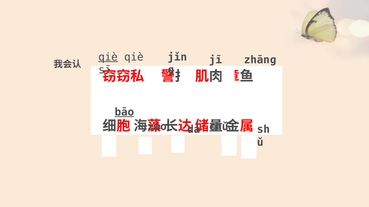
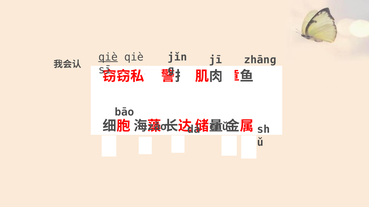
bāo underline: present -> none
